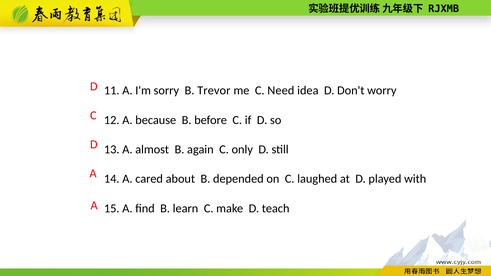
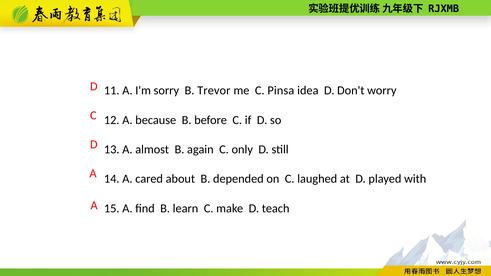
Need: Need -> Pinsa
